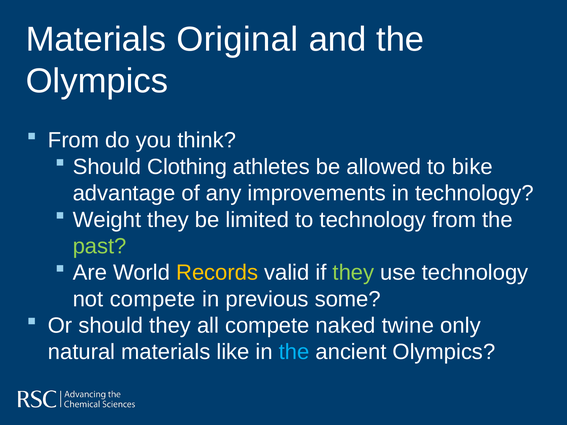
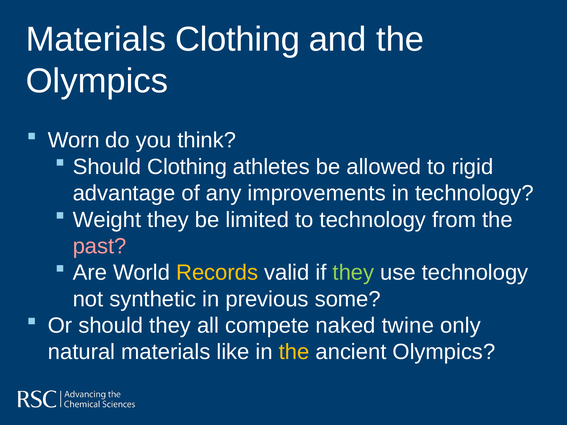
Materials Original: Original -> Clothing
From at (74, 140): From -> Worn
bike: bike -> rigid
past colour: light green -> pink
not compete: compete -> synthetic
the at (294, 352) colour: light blue -> yellow
